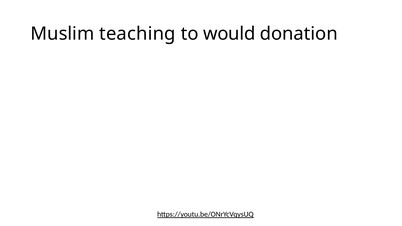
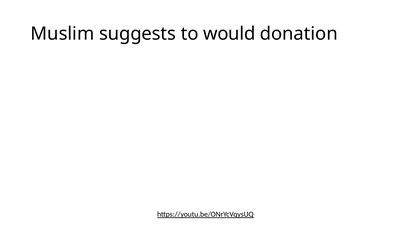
teaching: teaching -> suggests
